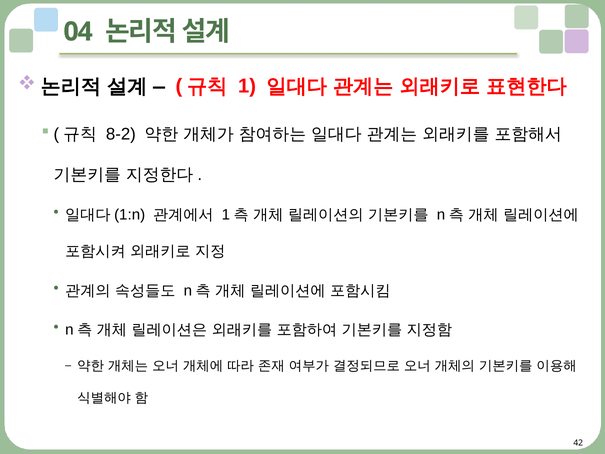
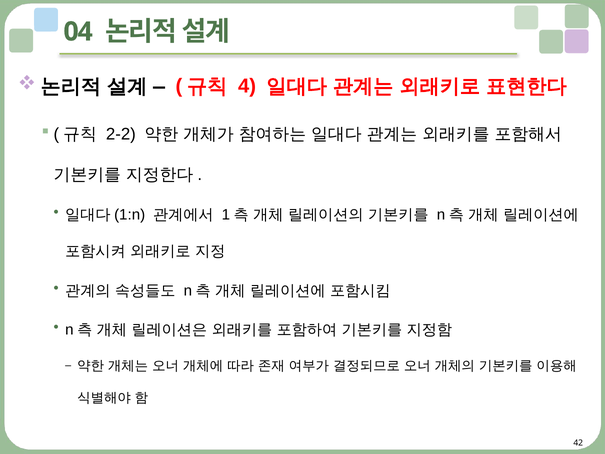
1: 1 -> 4
8-2: 8-2 -> 2-2
